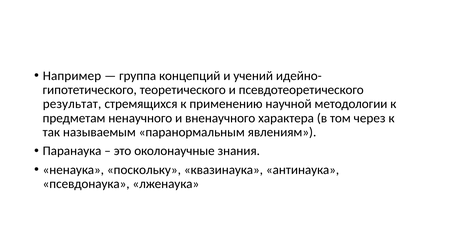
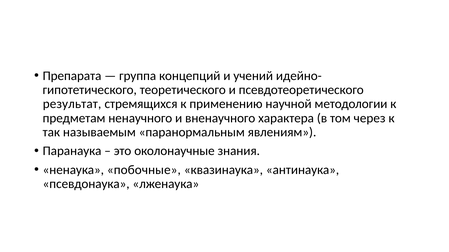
Например: Например -> Препарата
поскольку: поскольку -> побочные
